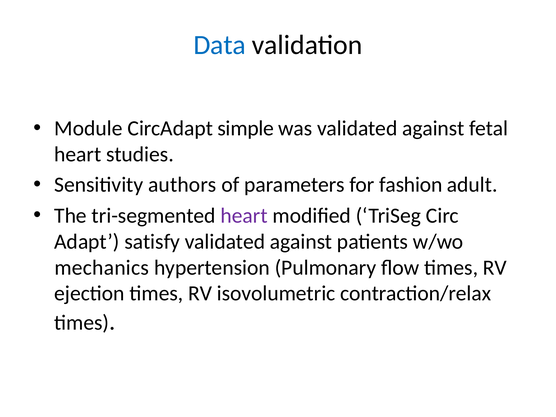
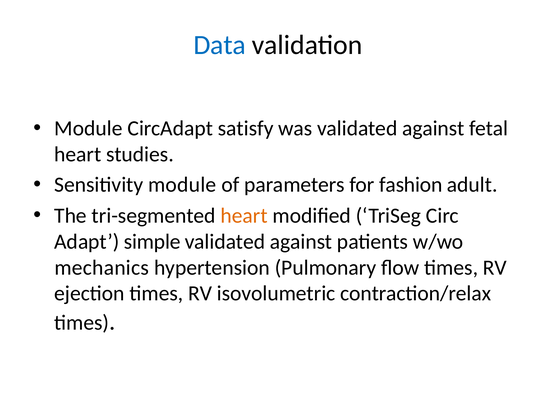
simple: simple -> satisfy
Sensitivity authors: authors -> module
heart at (244, 216) colour: purple -> orange
satisfy: satisfy -> simple
